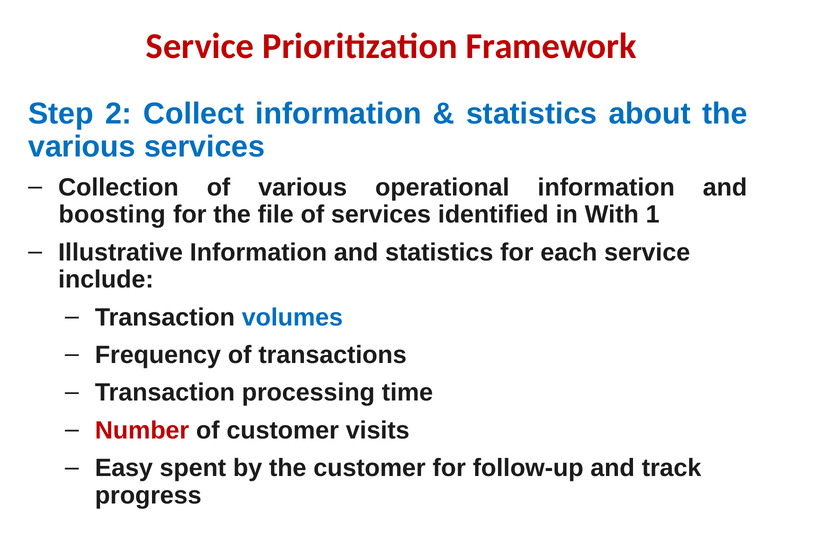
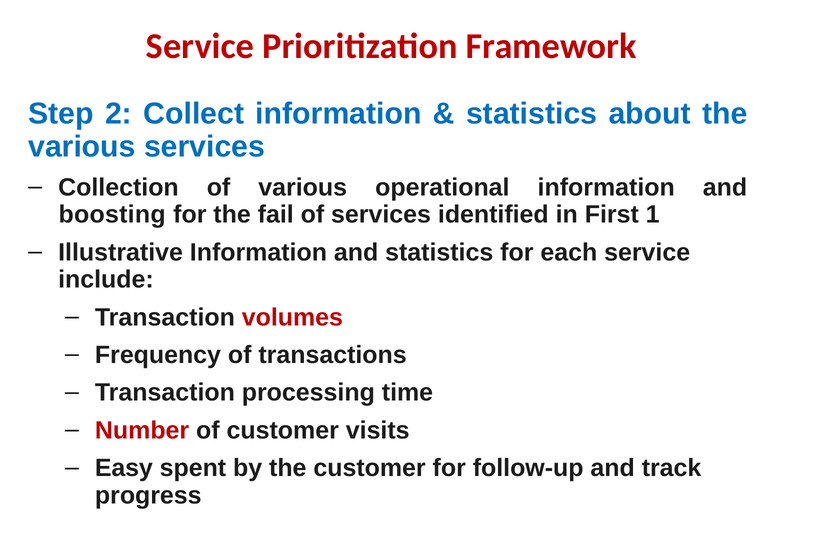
file: file -> fail
With: With -> First
volumes colour: blue -> red
